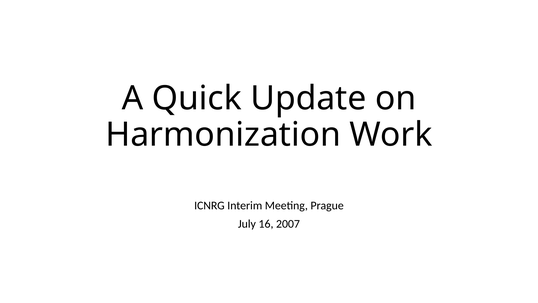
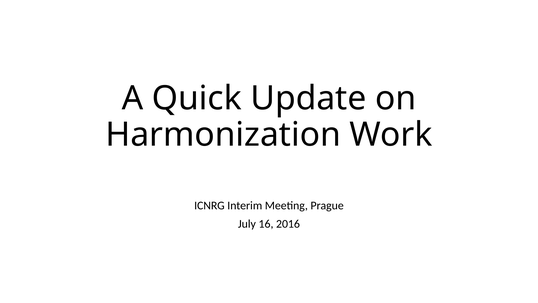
2007: 2007 -> 2016
